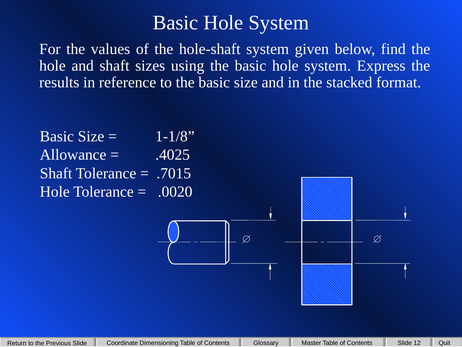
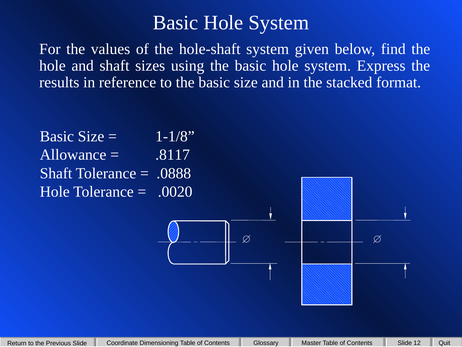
.4025: .4025 -> .8117
.7015: .7015 -> .0888
